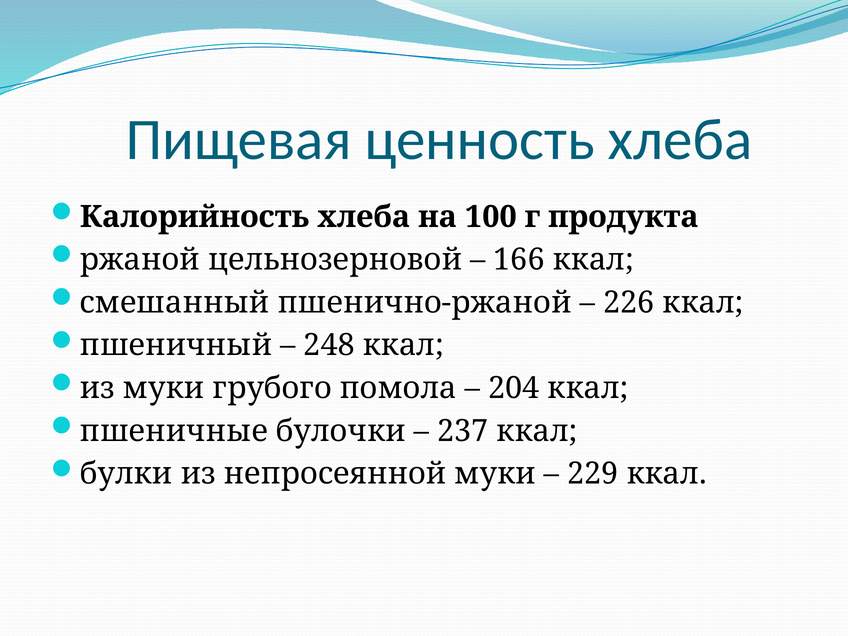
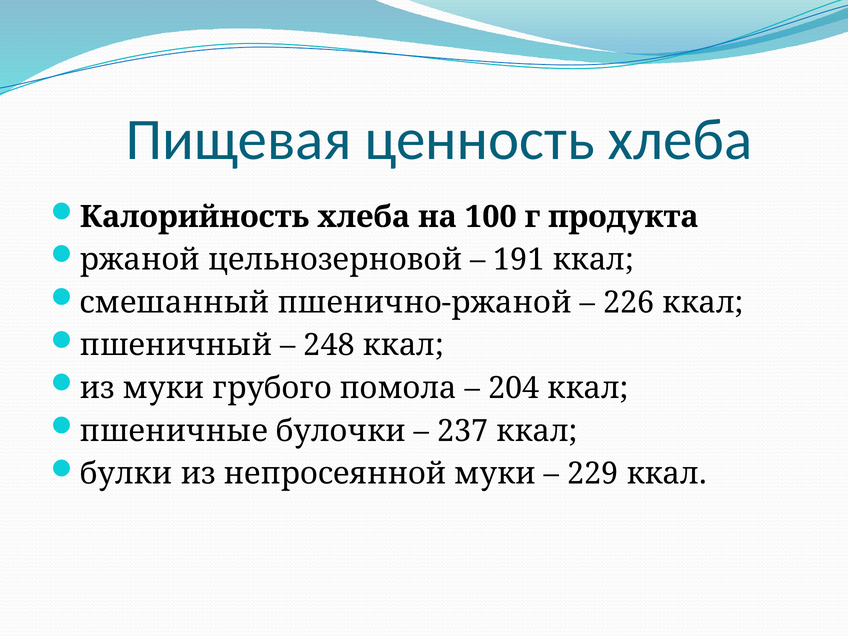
166: 166 -> 191
